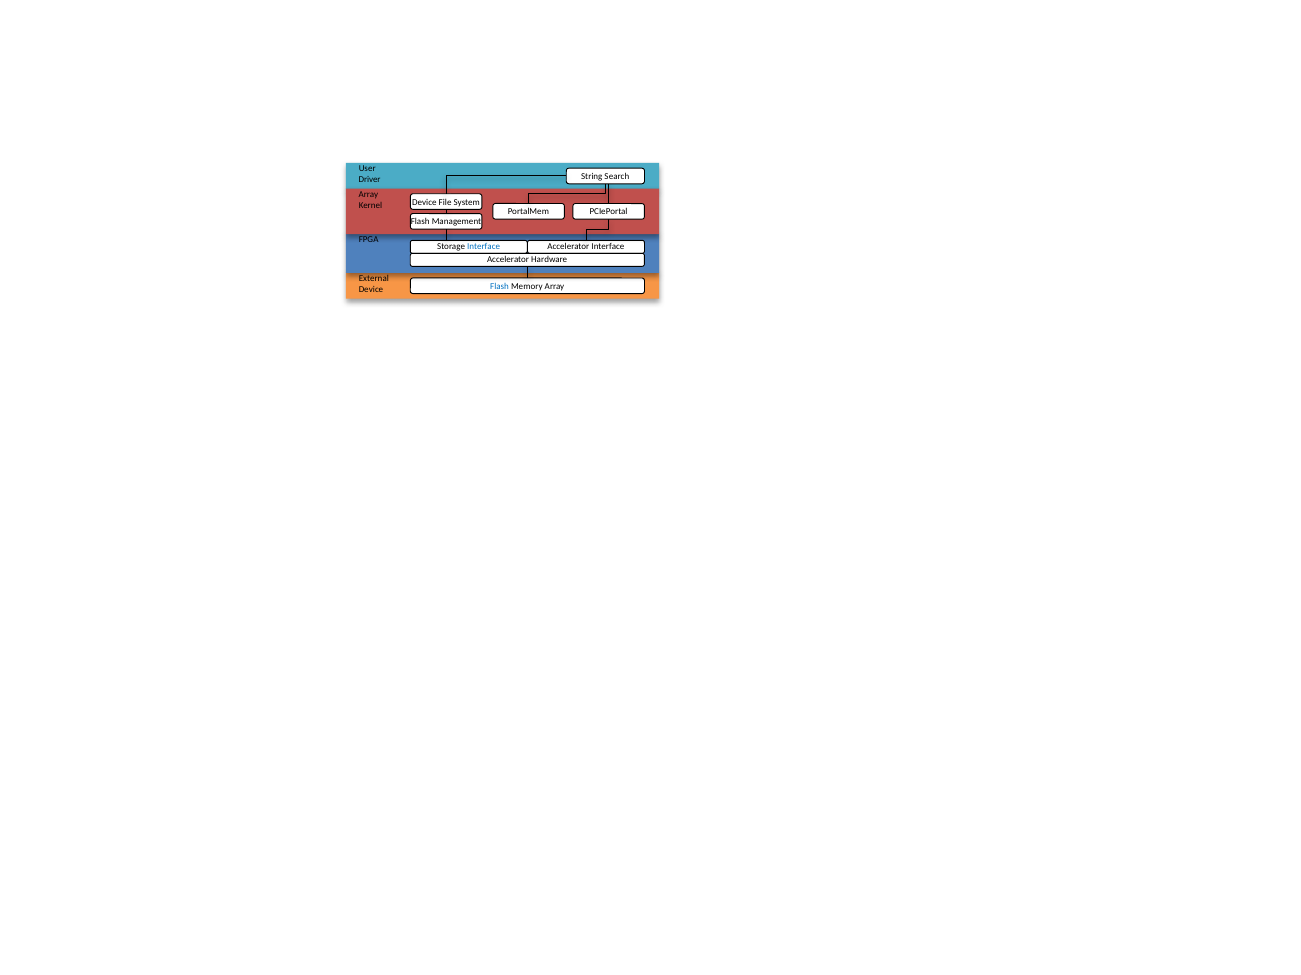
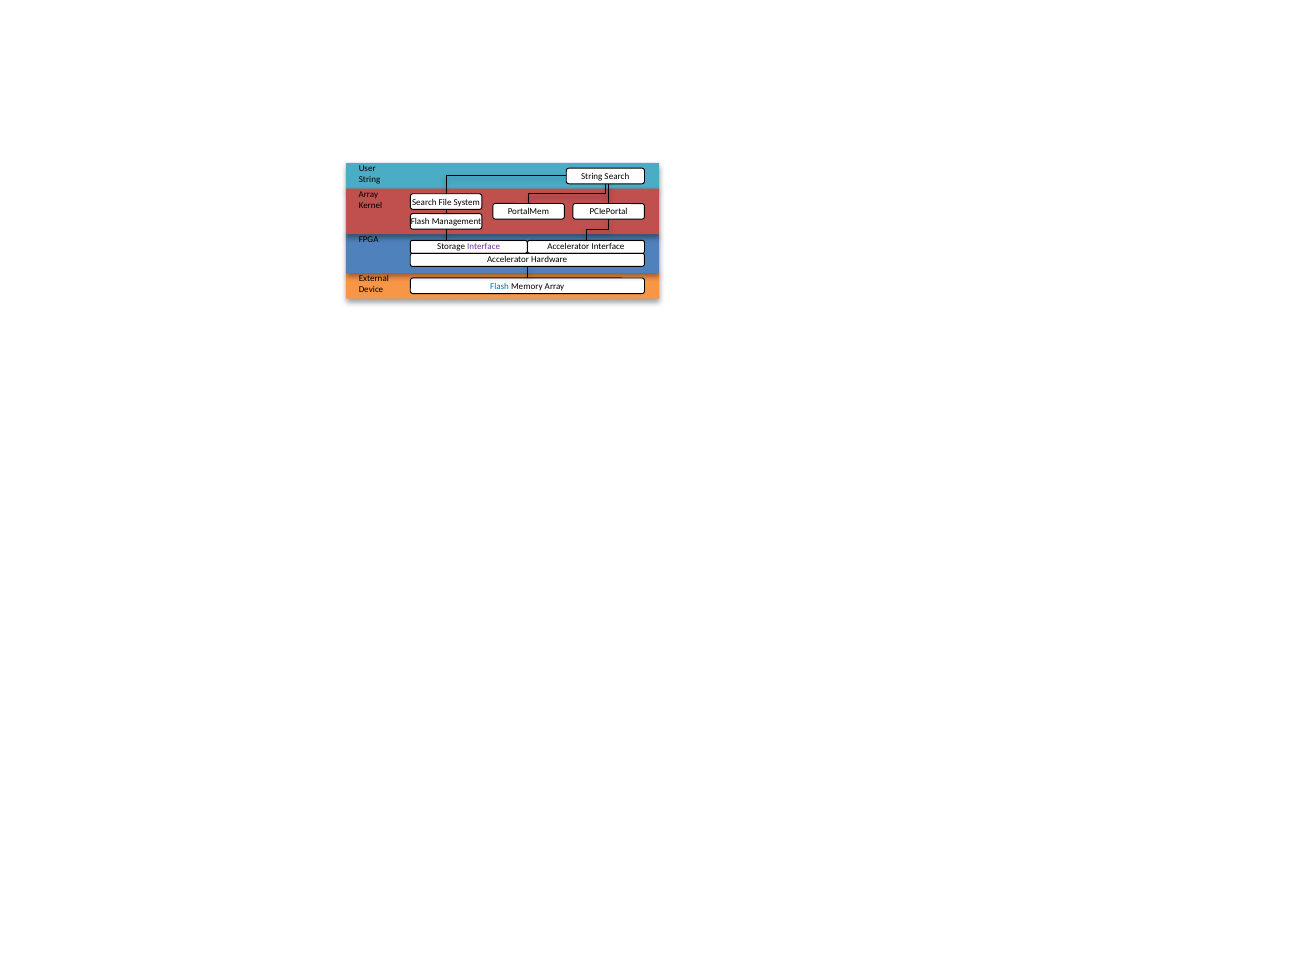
Driver at (370, 180): Driver -> String
Kernel Device: Device -> Search
Interface at (484, 247) colour: blue -> purple
